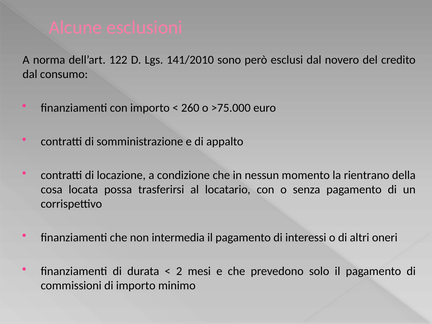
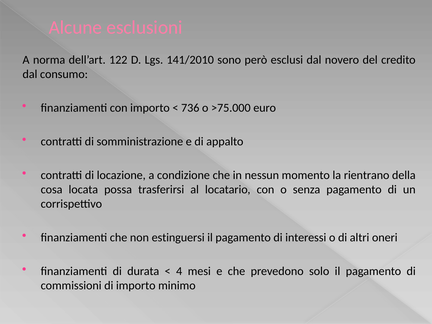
260: 260 -> 736
intermedia: intermedia -> estinguersi
2: 2 -> 4
